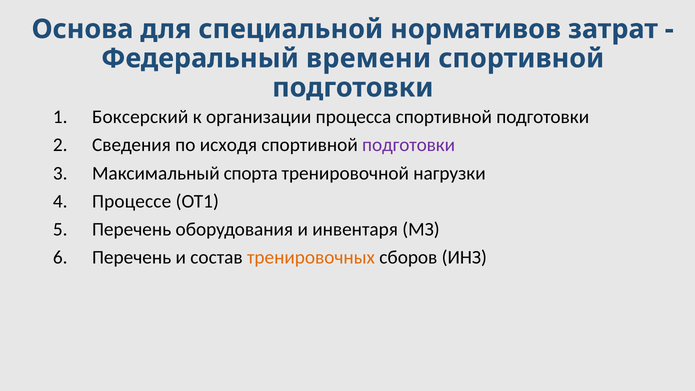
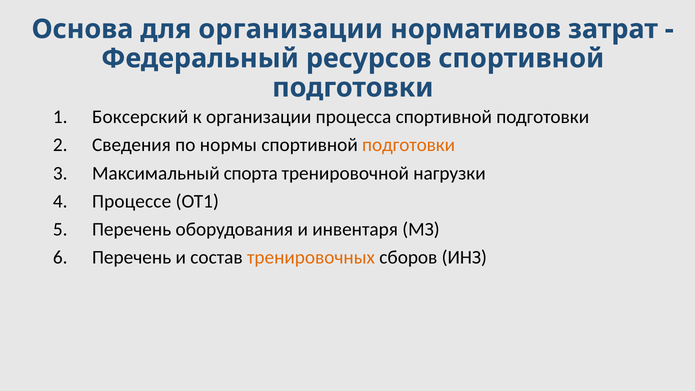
для специальной: специальной -> организации
времени: времени -> ресурсов
исходя: исходя -> нормы
подготовки at (409, 145) colour: purple -> orange
